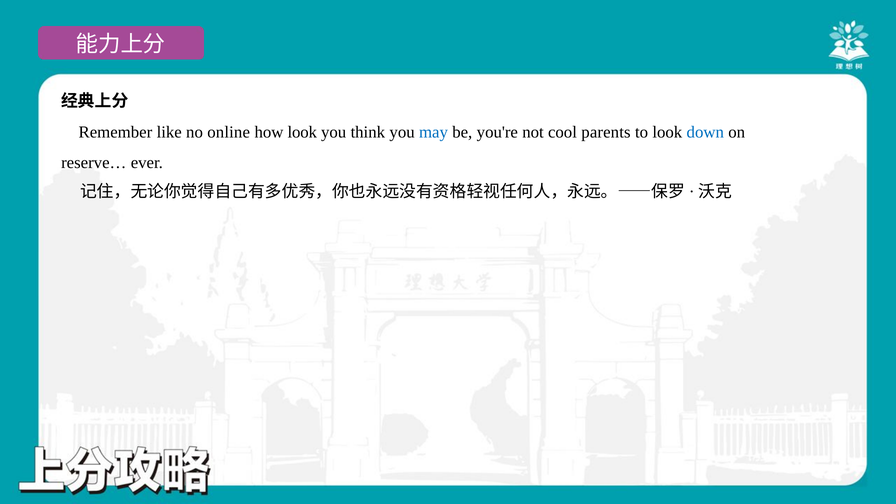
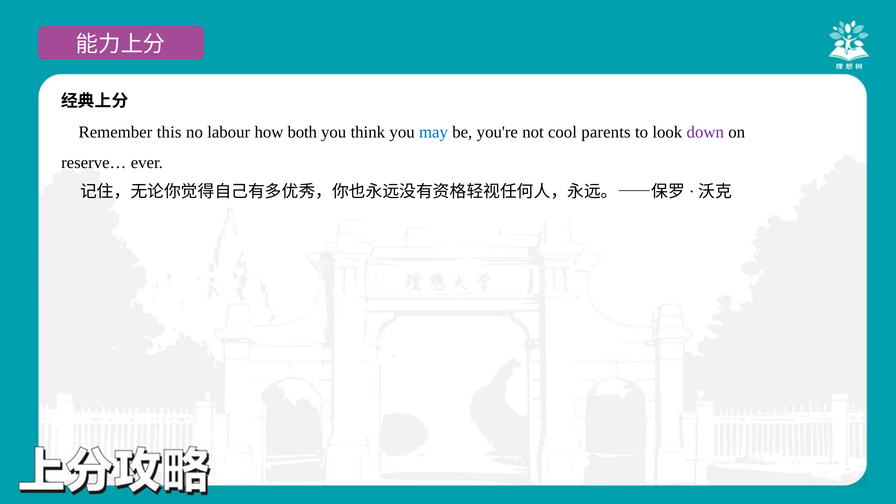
like: like -> this
online: online -> labour
how look: look -> both
down colour: blue -> purple
